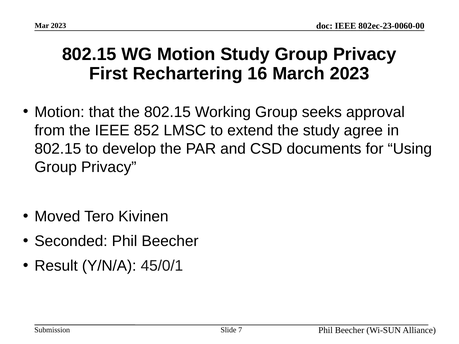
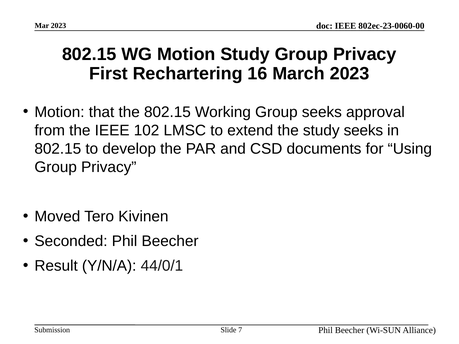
852: 852 -> 102
study agree: agree -> seeks
45/0/1: 45/0/1 -> 44/0/1
